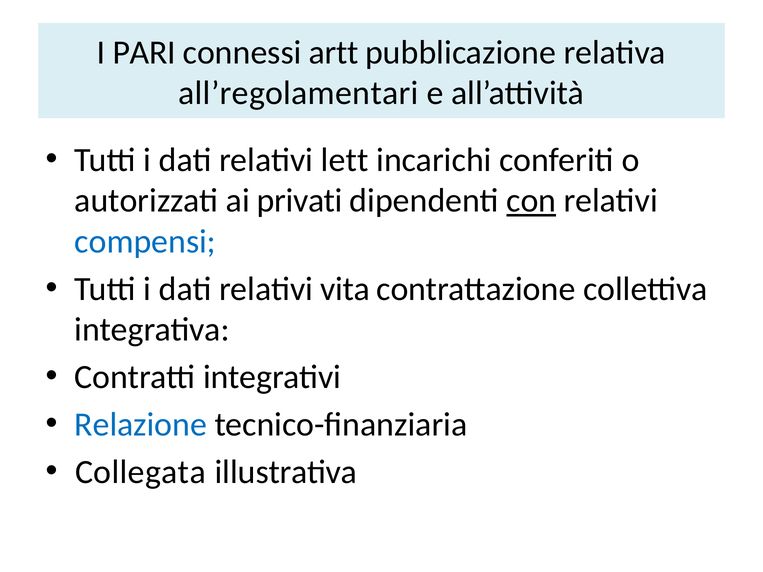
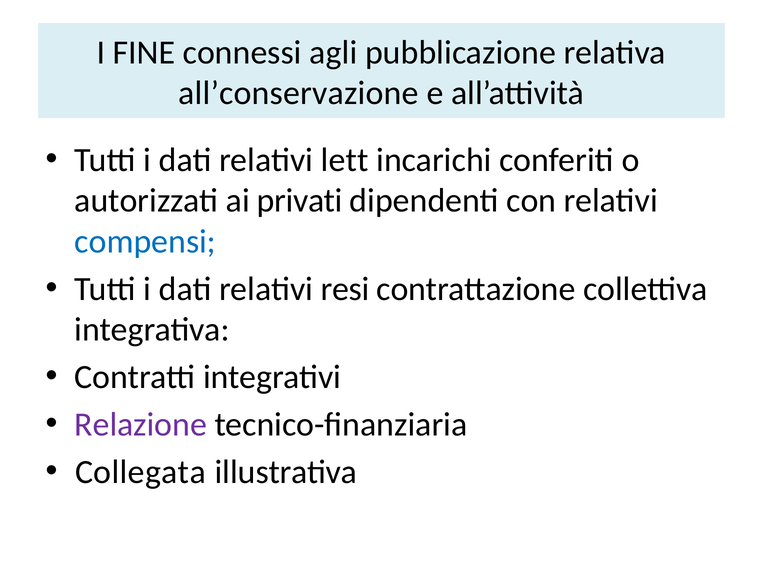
PARI: PARI -> FINE
artt: artt -> agli
all’regolamentari: all’regolamentari -> all’conservazione
con underline: present -> none
vita: vita -> resi
Relazione colour: blue -> purple
